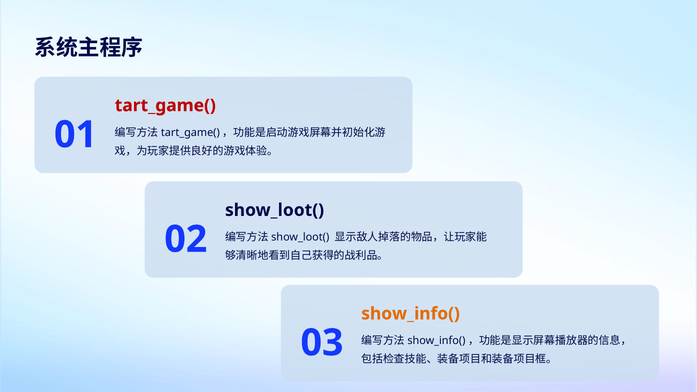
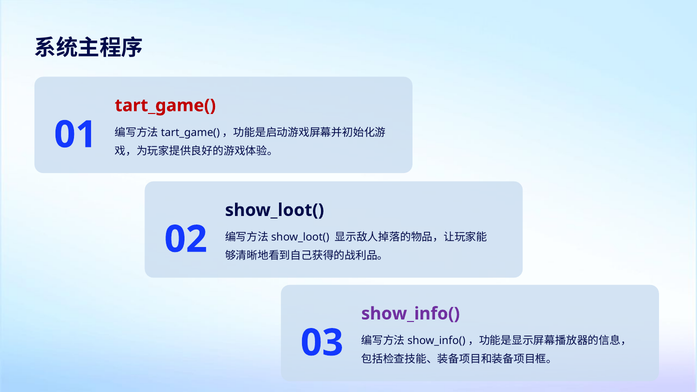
show_info( colour: orange -> purple
